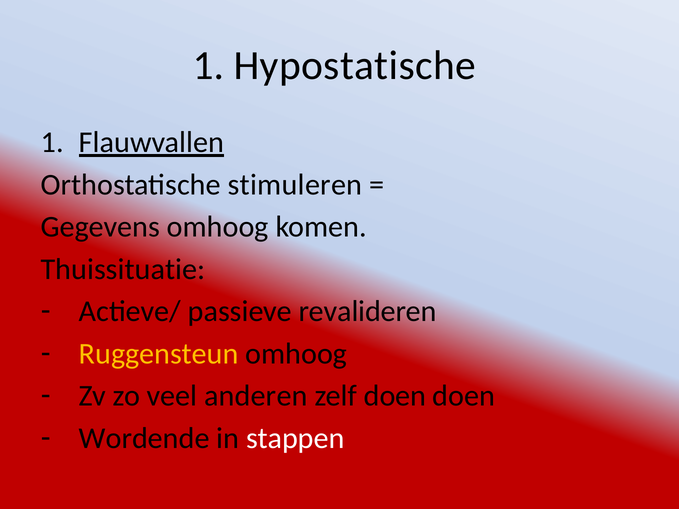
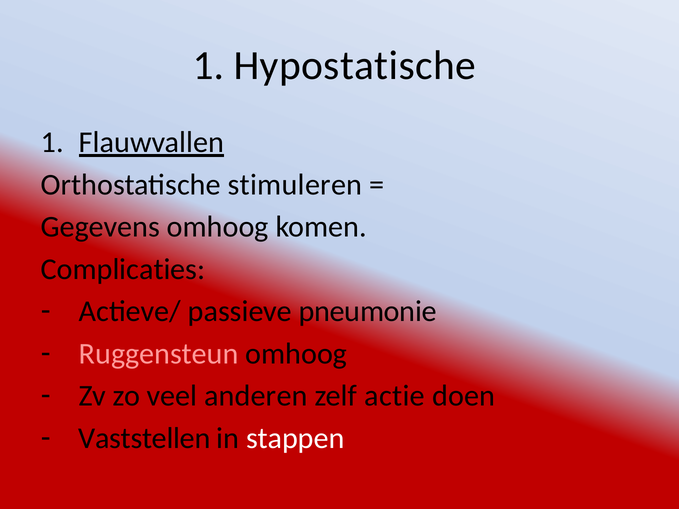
Thuissituatie: Thuissituatie -> Complicaties
revalideren: revalideren -> pneumonie
Ruggensteun colour: yellow -> pink
zelf doen: doen -> actie
Wordende: Wordende -> Vaststellen
